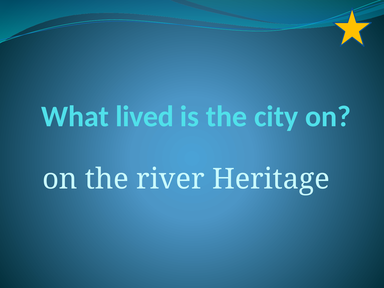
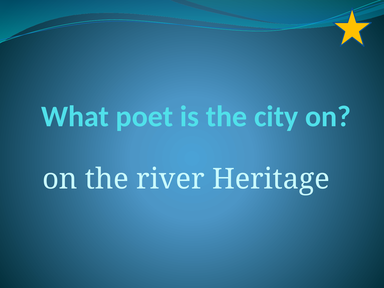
lived: lived -> poet
